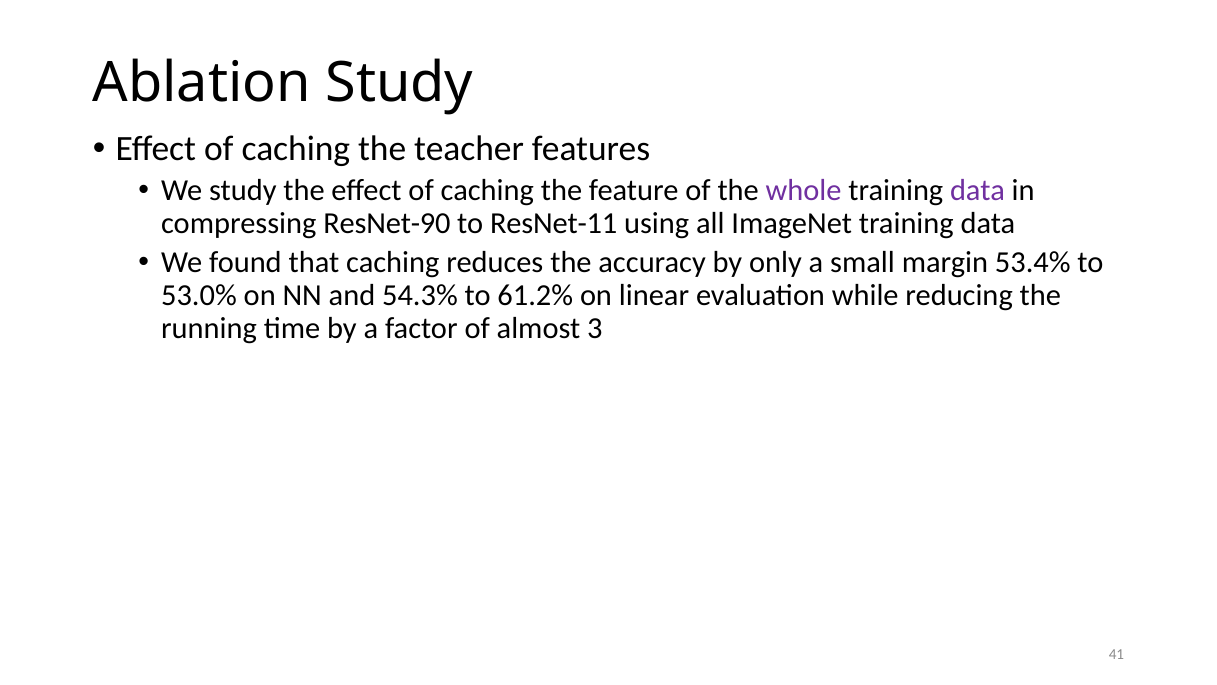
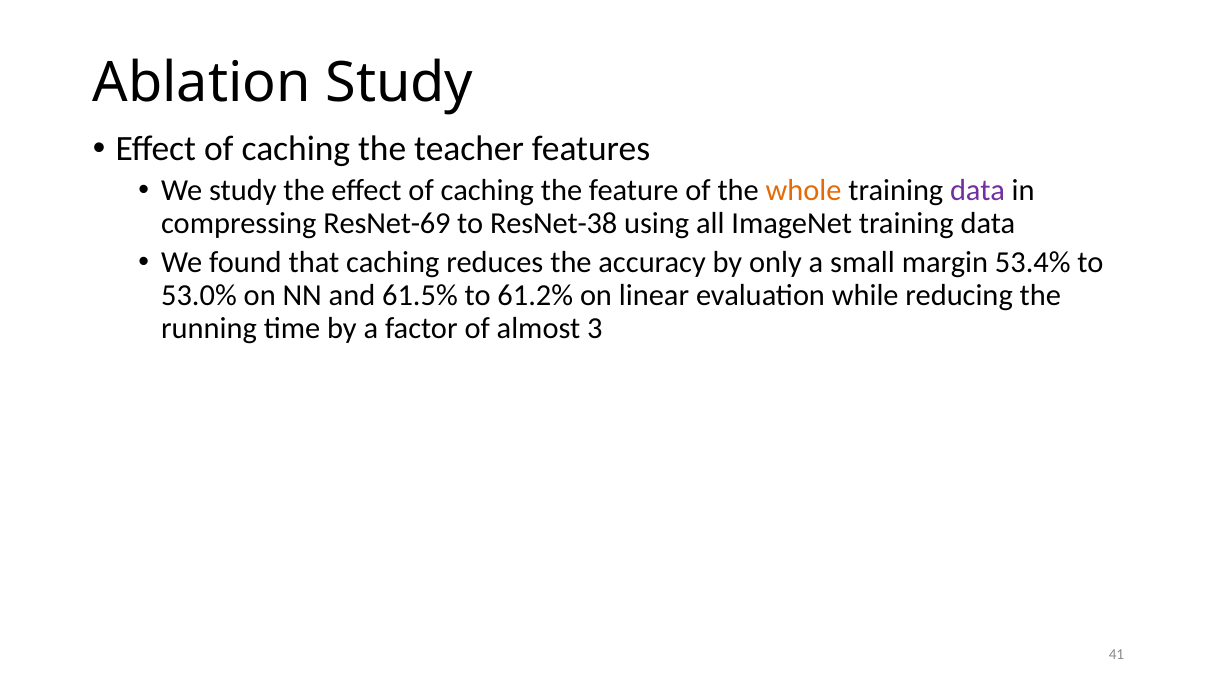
whole colour: purple -> orange
ResNet-90: ResNet-90 -> ResNet-69
ResNet-11: ResNet-11 -> ResNet-38
54.3%: 54.3% -> 61.5%
